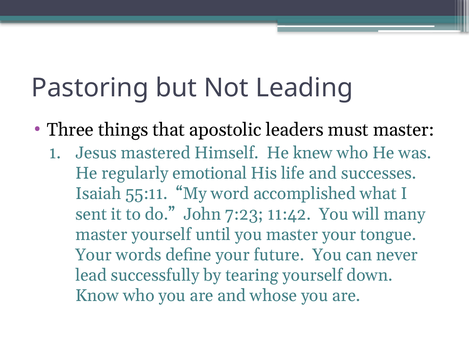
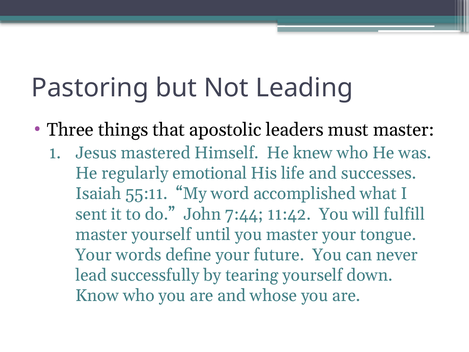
7:23: 7:23 -> 7:44
many: many -> fulfill
